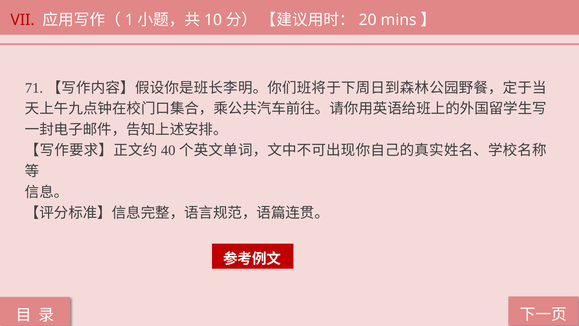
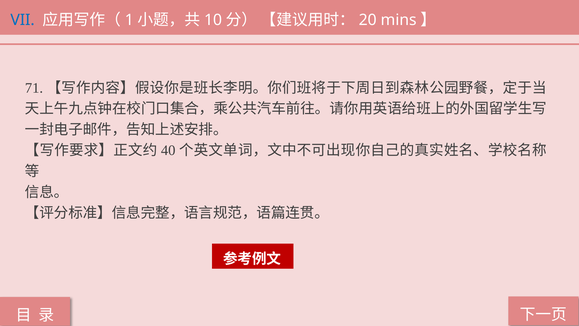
VII colour: red -> blue
